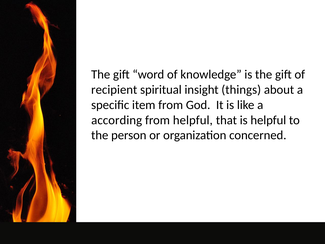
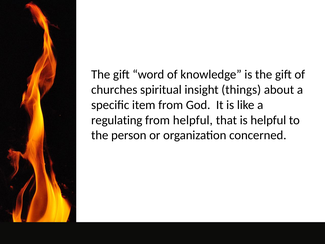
recipient: recipient -> churches
according: according -> regulating
